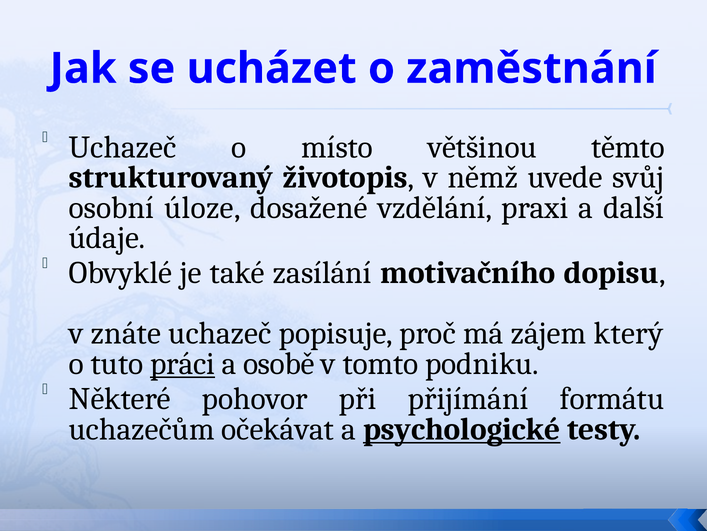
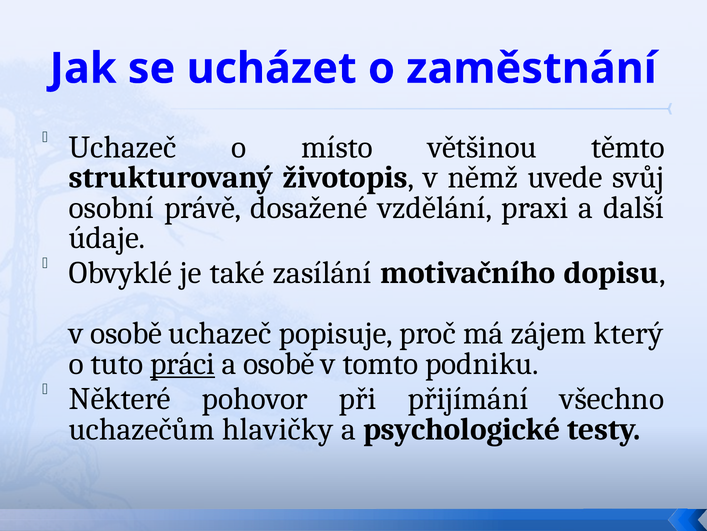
úloze: úloze -> právě
v znáte: znáte -> osobě
formátu: formátu -> všechno
očekávat: očekávat -> hlavičky
psychologické underline: present -> none
